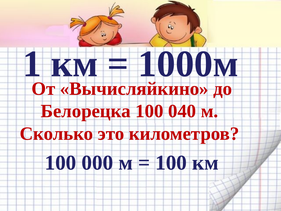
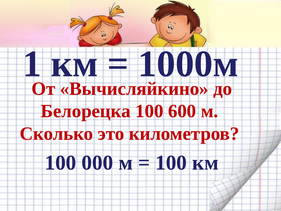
040: 040 -> 600
